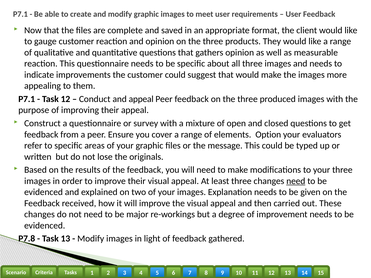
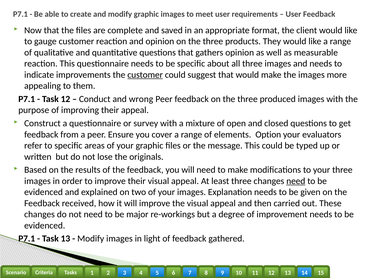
customer at (145, 75) underline: none -> present
and appeal: appeal -> wrong
P7.8 at (27, 239): P7.8 -> P7.1
